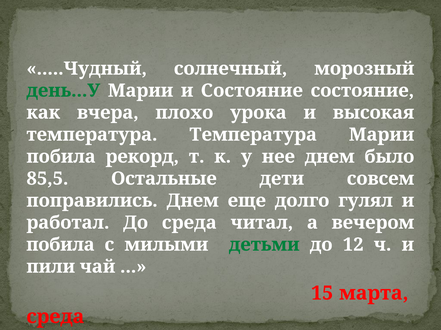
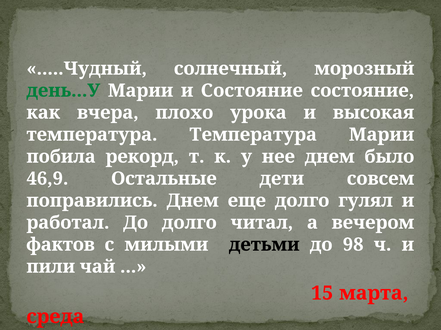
85,5: 85,5 -> 46,9
До среда: среда -> долго
побила at (60, 245): побила -> фактов
детьми colour: green -> black
12: 12 -> 98
